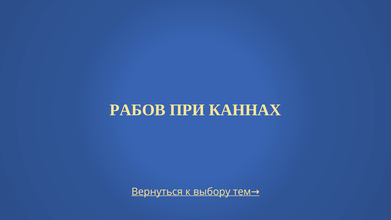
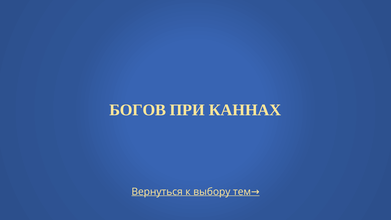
РАБОВ: РАБОВ -> БОГОВ
